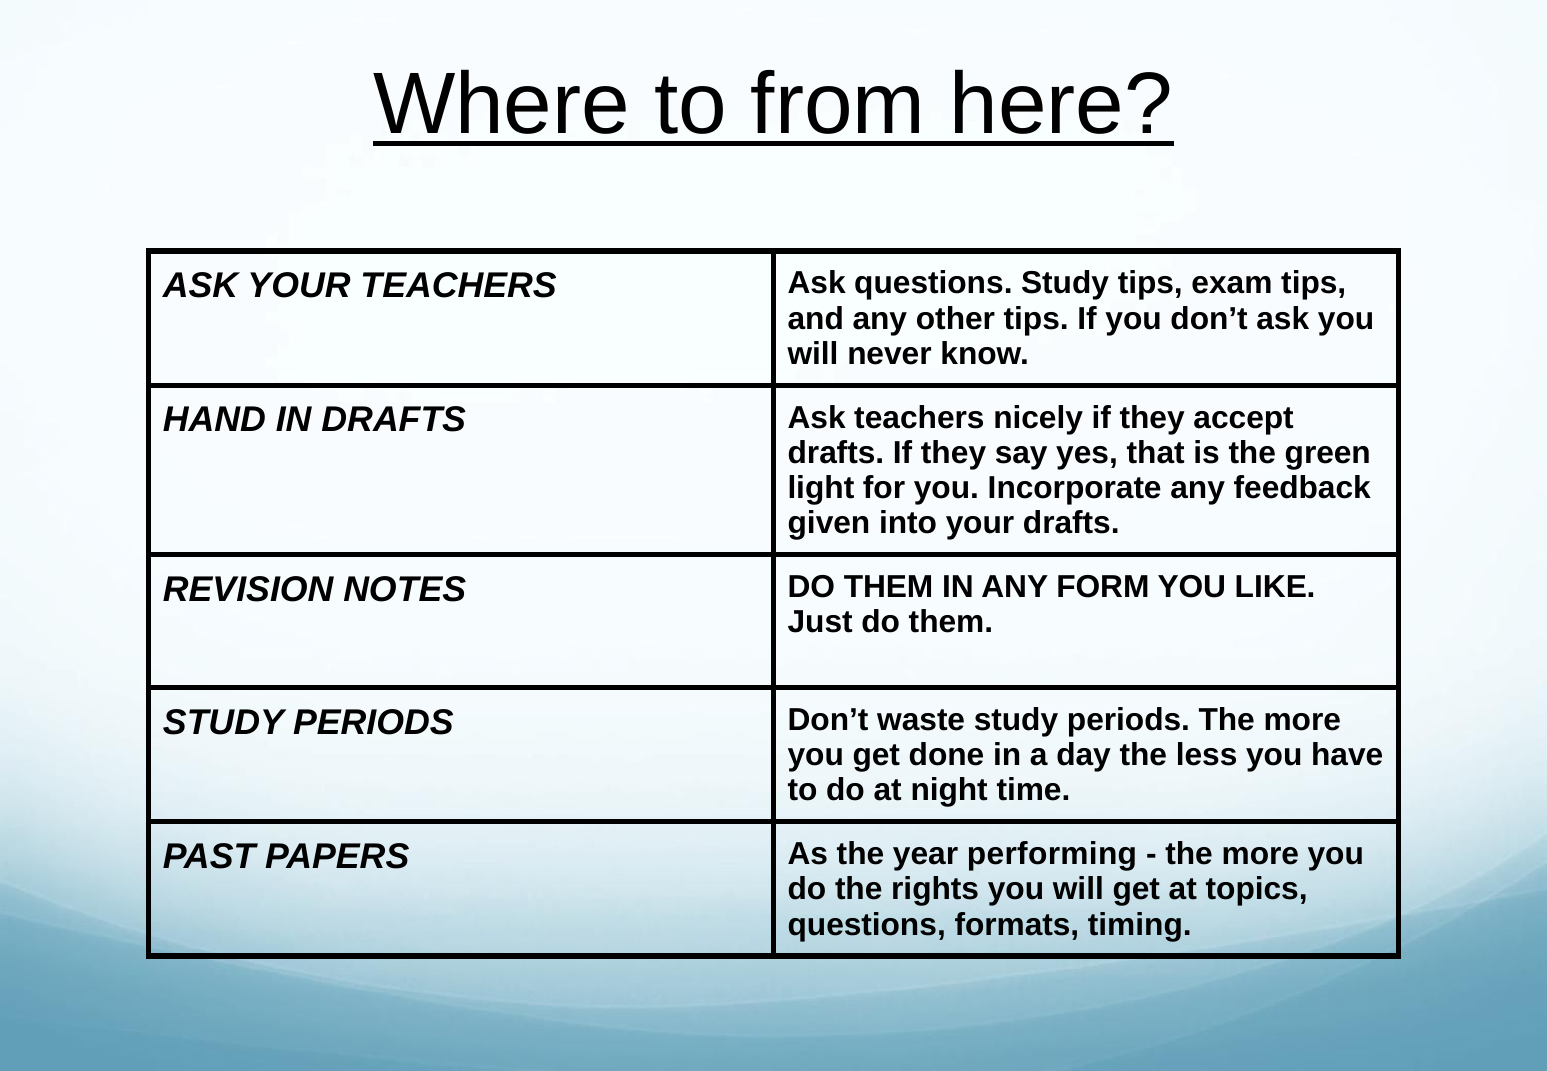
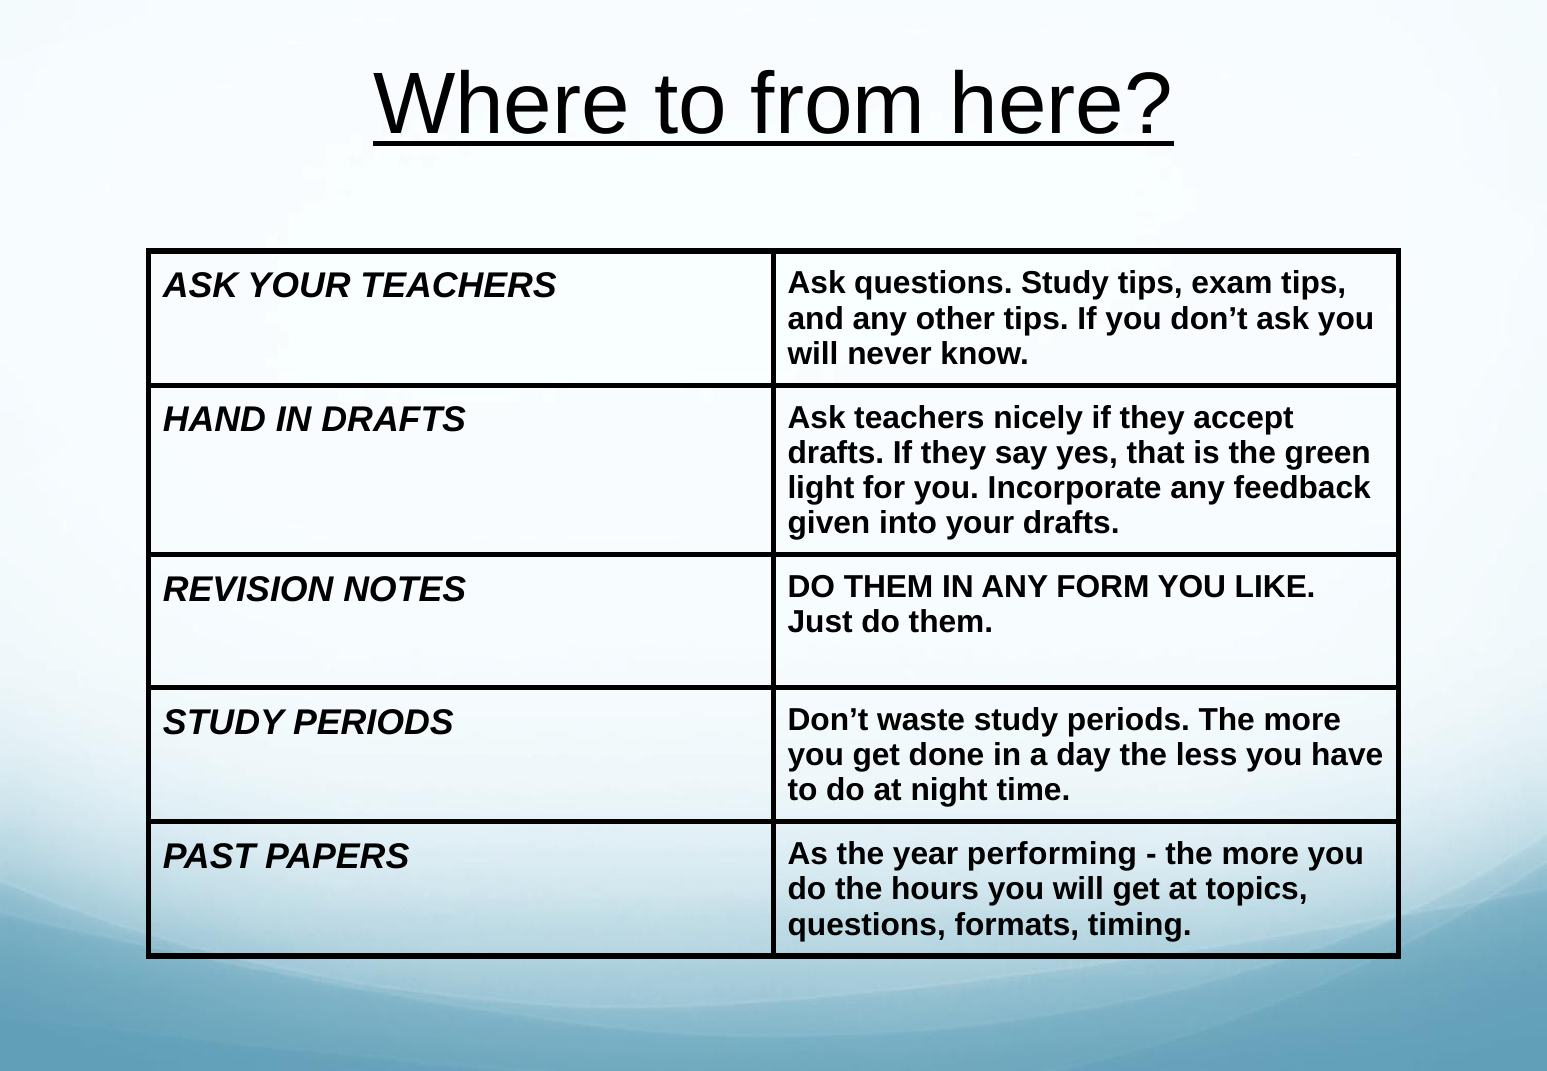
rights: rights -> hours
